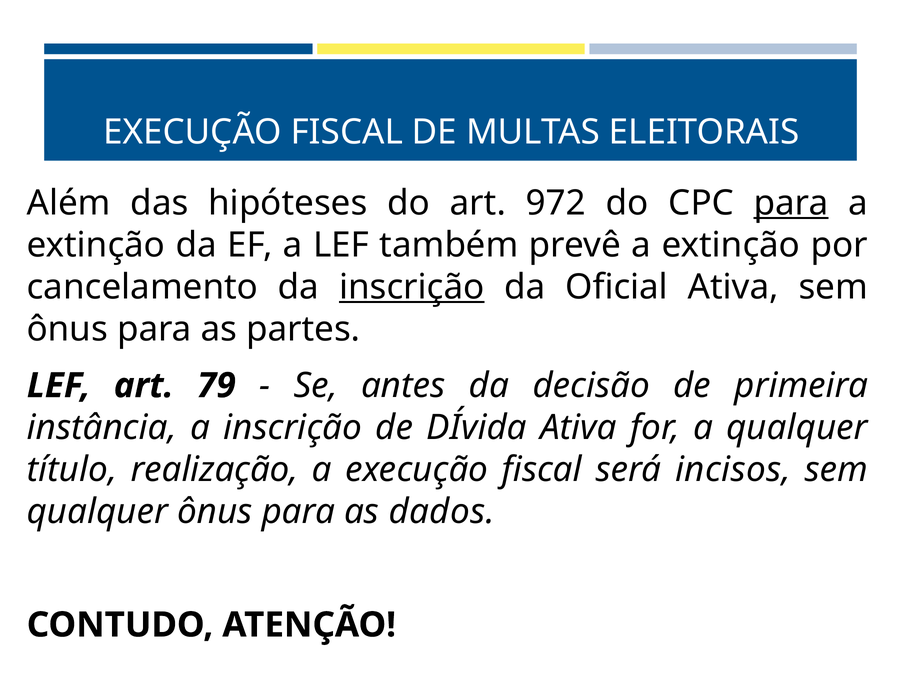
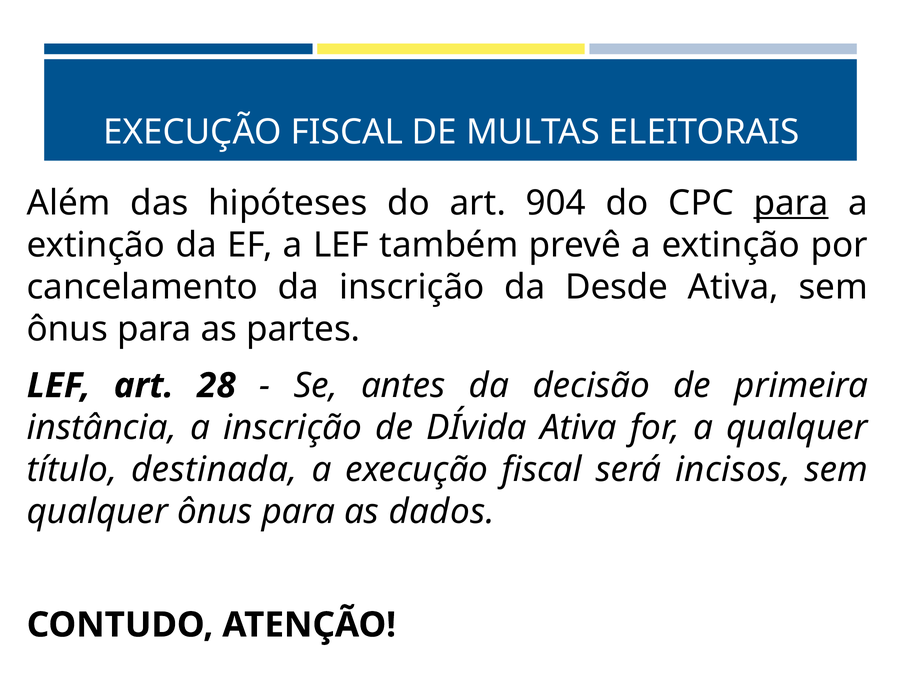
972: 972 -> 904
inscrição at (412, 287) underline: present -> none
Oficial: Oficial -> Desde
79: 79 -> 28
realização: realização -> destinada
